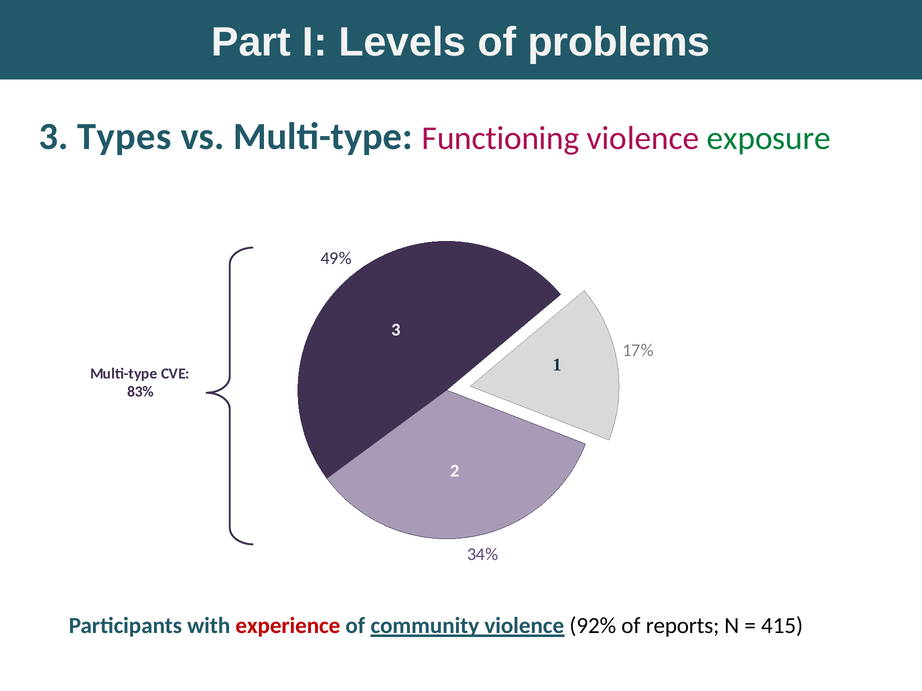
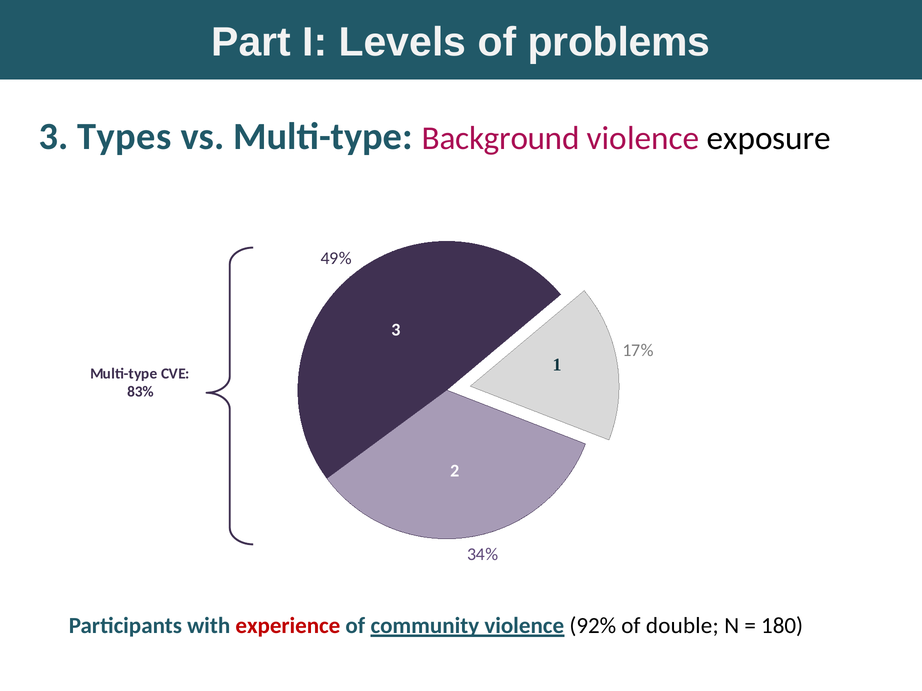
Functioning: Functioning -> Background
exposure colour: green -> black
reports: reports -> double
415: 415 -> 180
